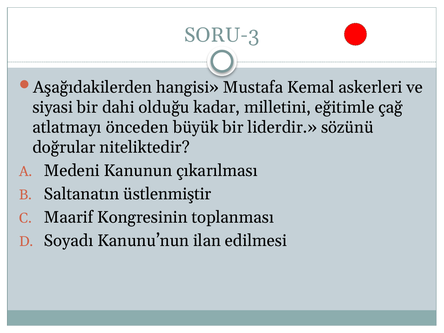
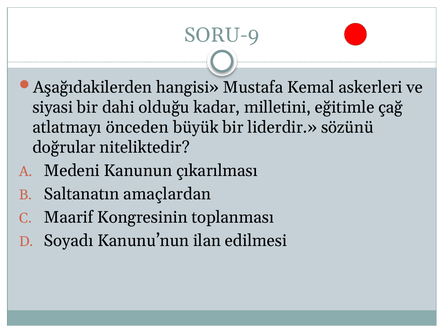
SORU-3: SORU-3 -> SORU-9
üstlenmiştir: üstlenmiştir -> amaçlardan
